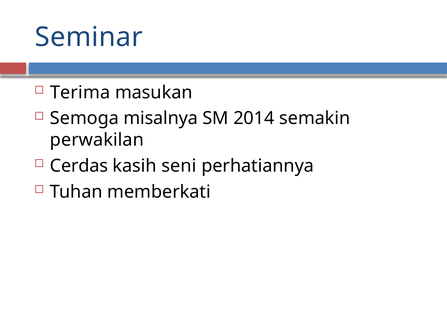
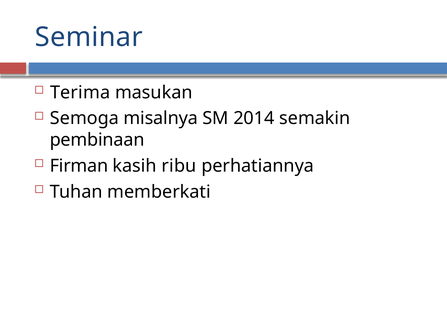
perwakilan: perwakilan -> pembinaan
Cerdas: Cerdas -> Firman
seni: seni -> ribu
